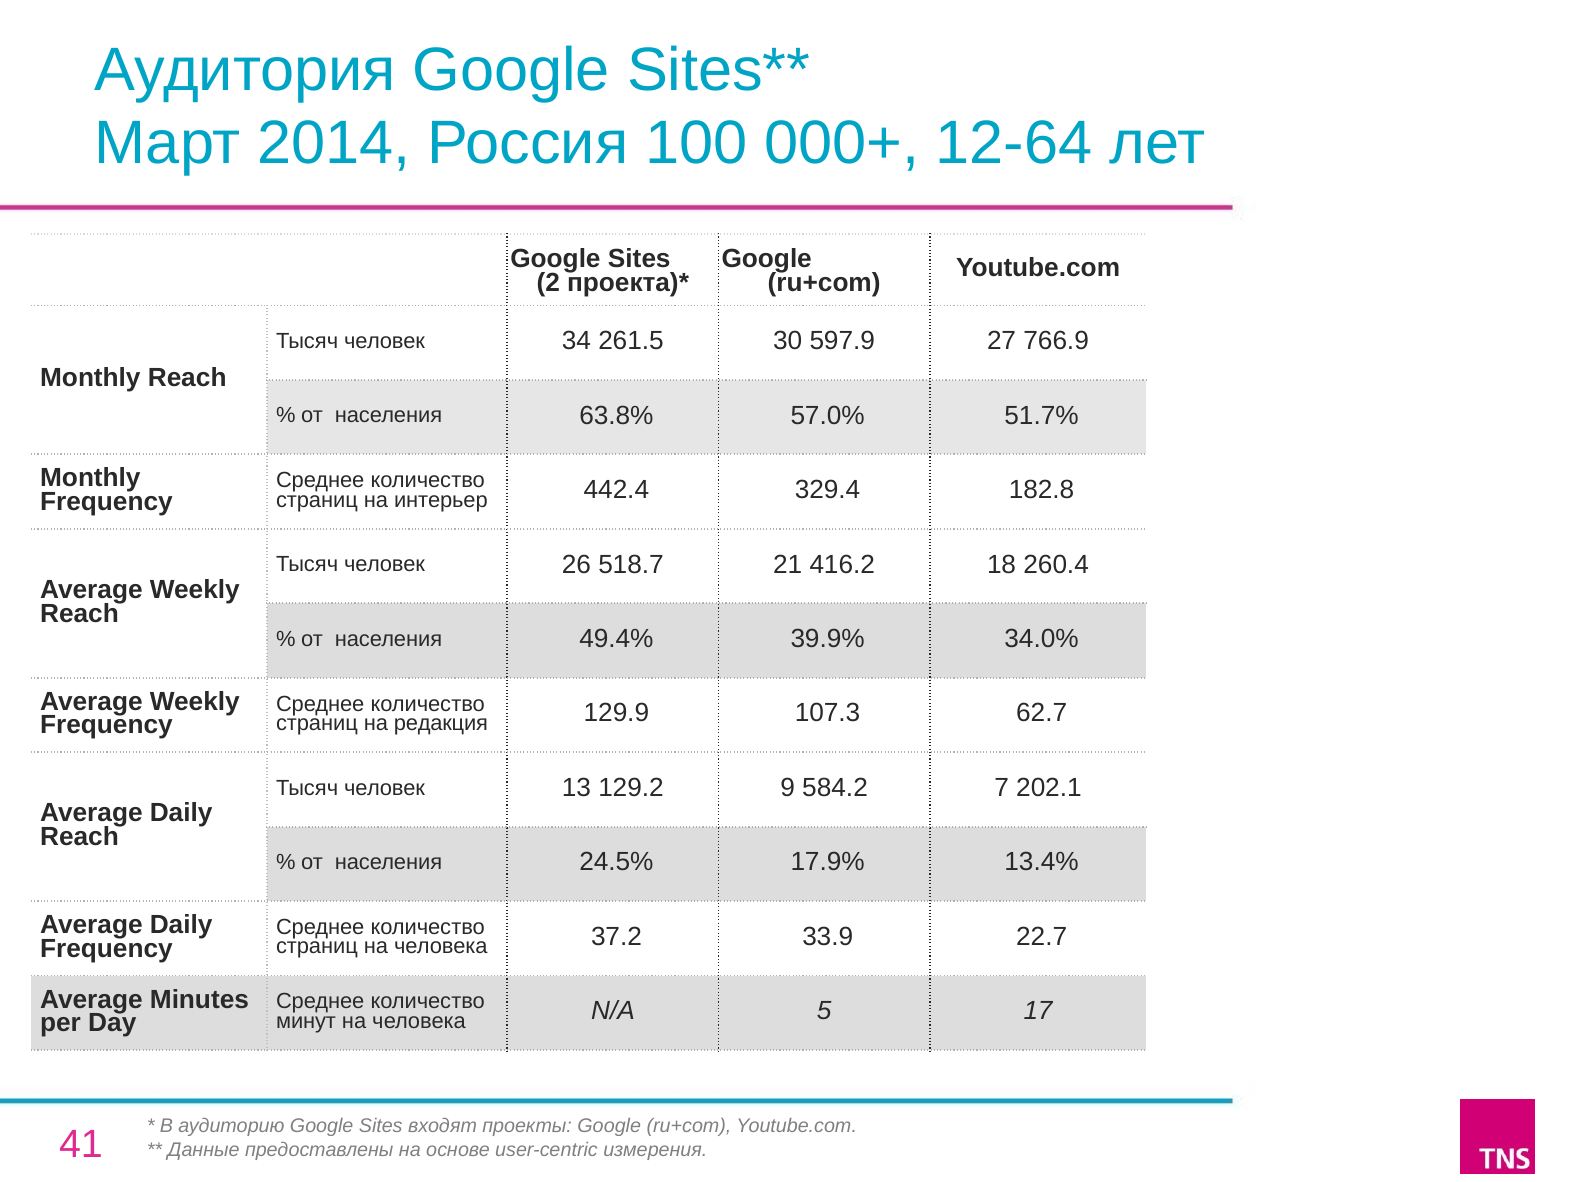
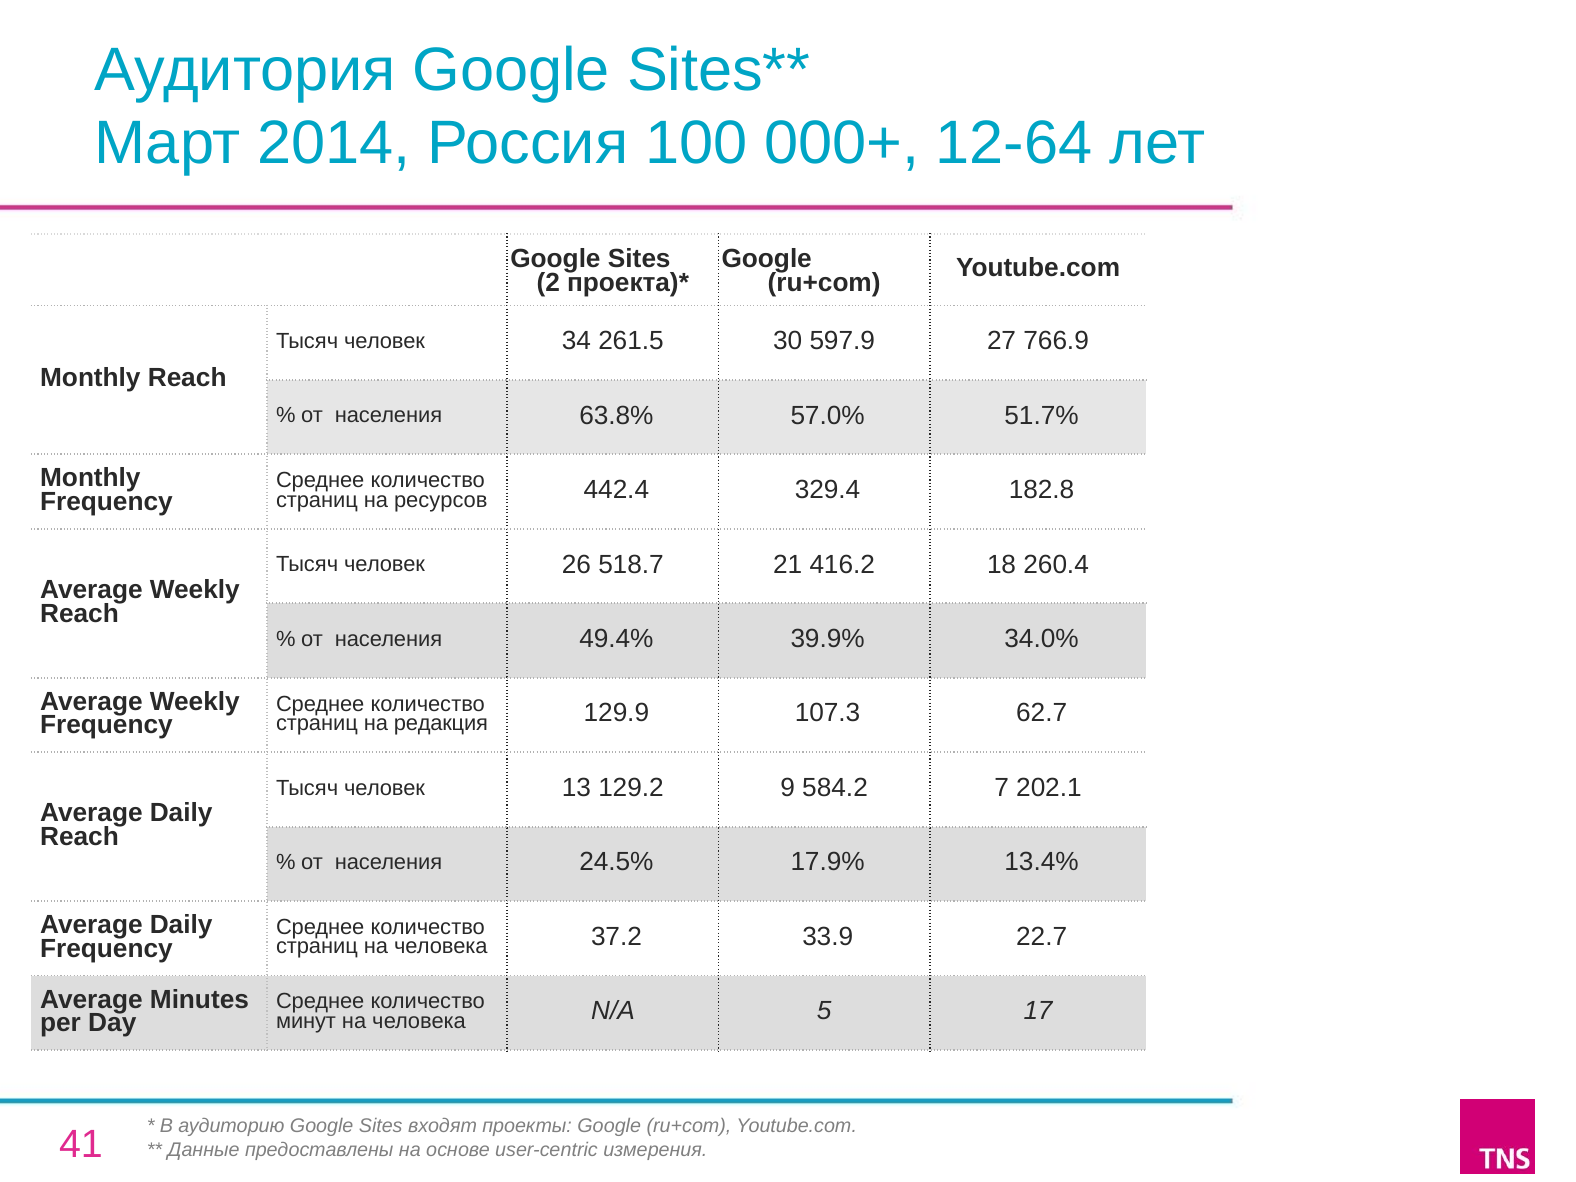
интерьер: интерьер -> ресурсов
